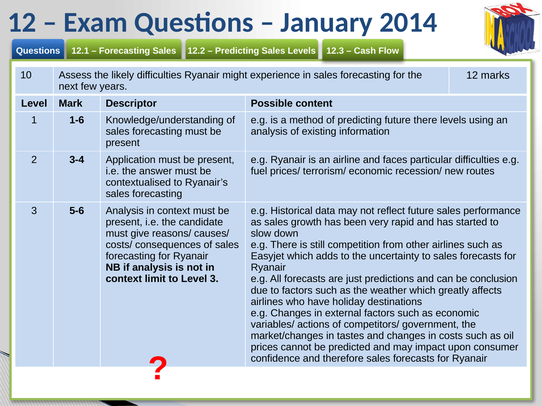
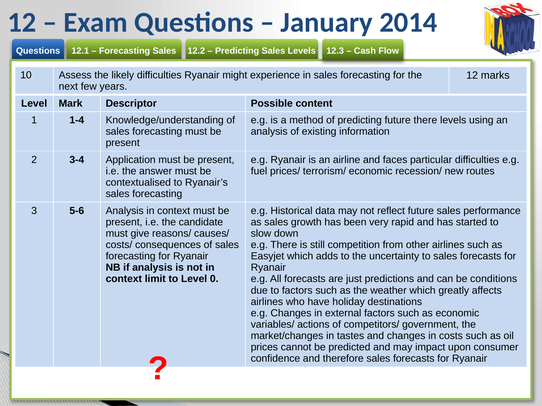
1-6: 1-6 -> 1-4
Level 3: 3 -> 0
conclusion: conclusion -> conditions
